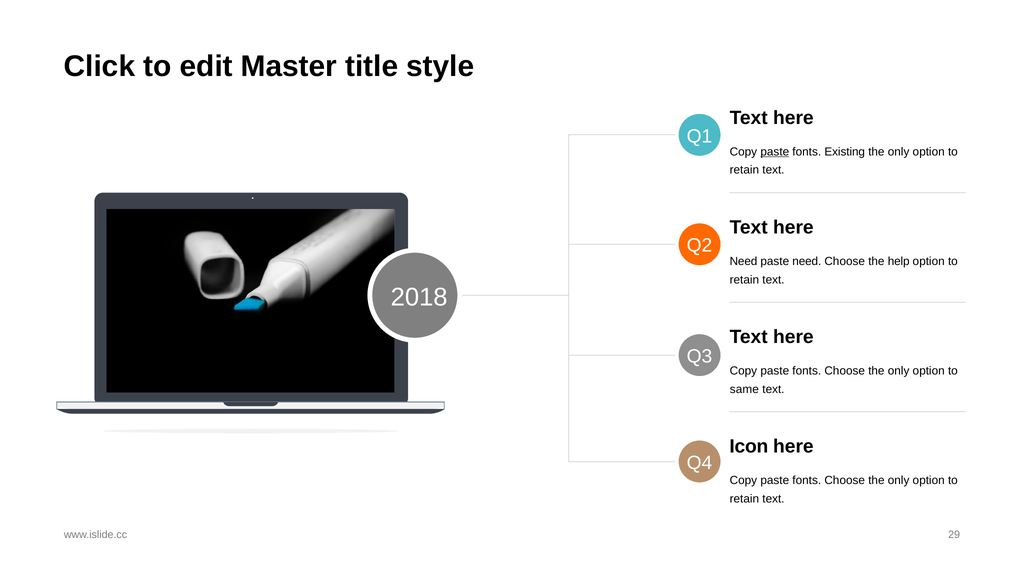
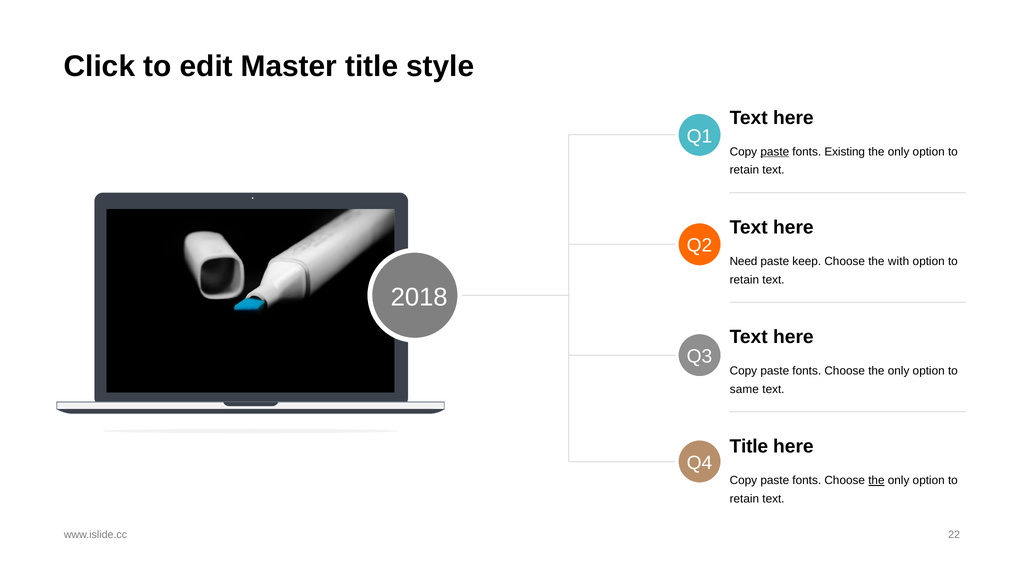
paste need: need -> keep
help: help -> with
Icon at (749, 447): Icon -> Title
the at (876, 481) underline: none -> present
29: 29 -> 22
